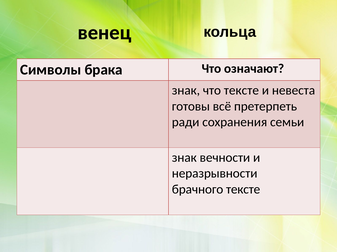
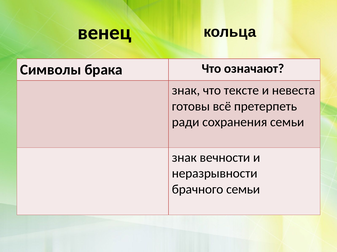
брачного тексте: тексте -> семьи
